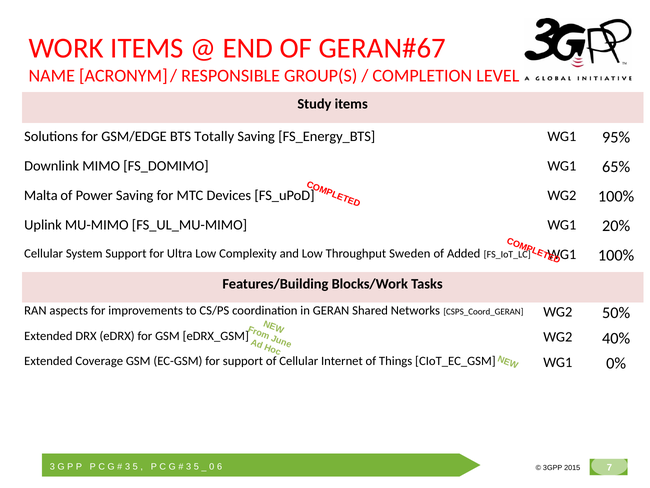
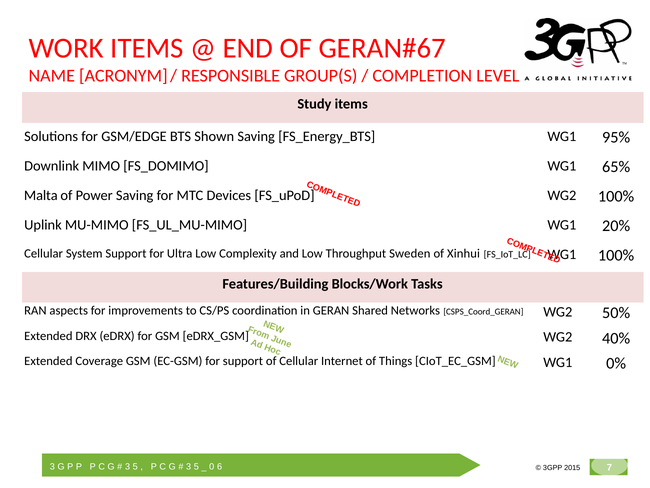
Totally: Totally -> Shown
Added: Added -> Xinhui
